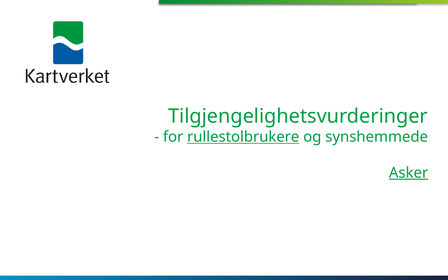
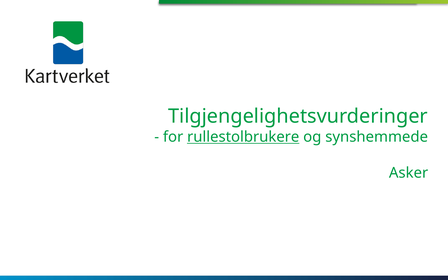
Asker underline: present -> none
